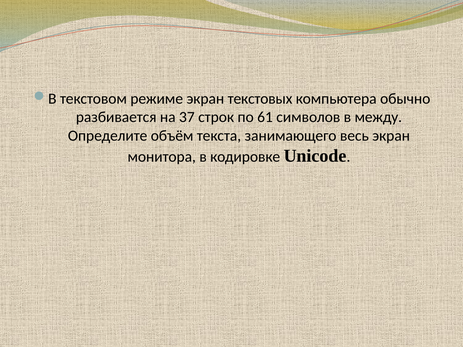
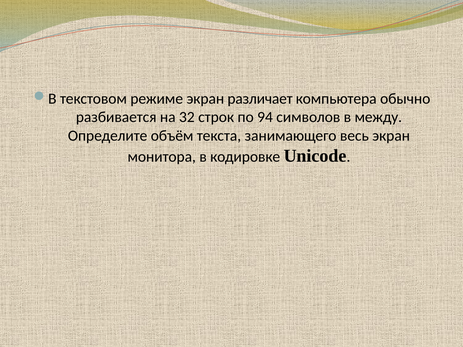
текстовых: текстовых -> различает
37: 37 -> 32
61: 61 -> 94
